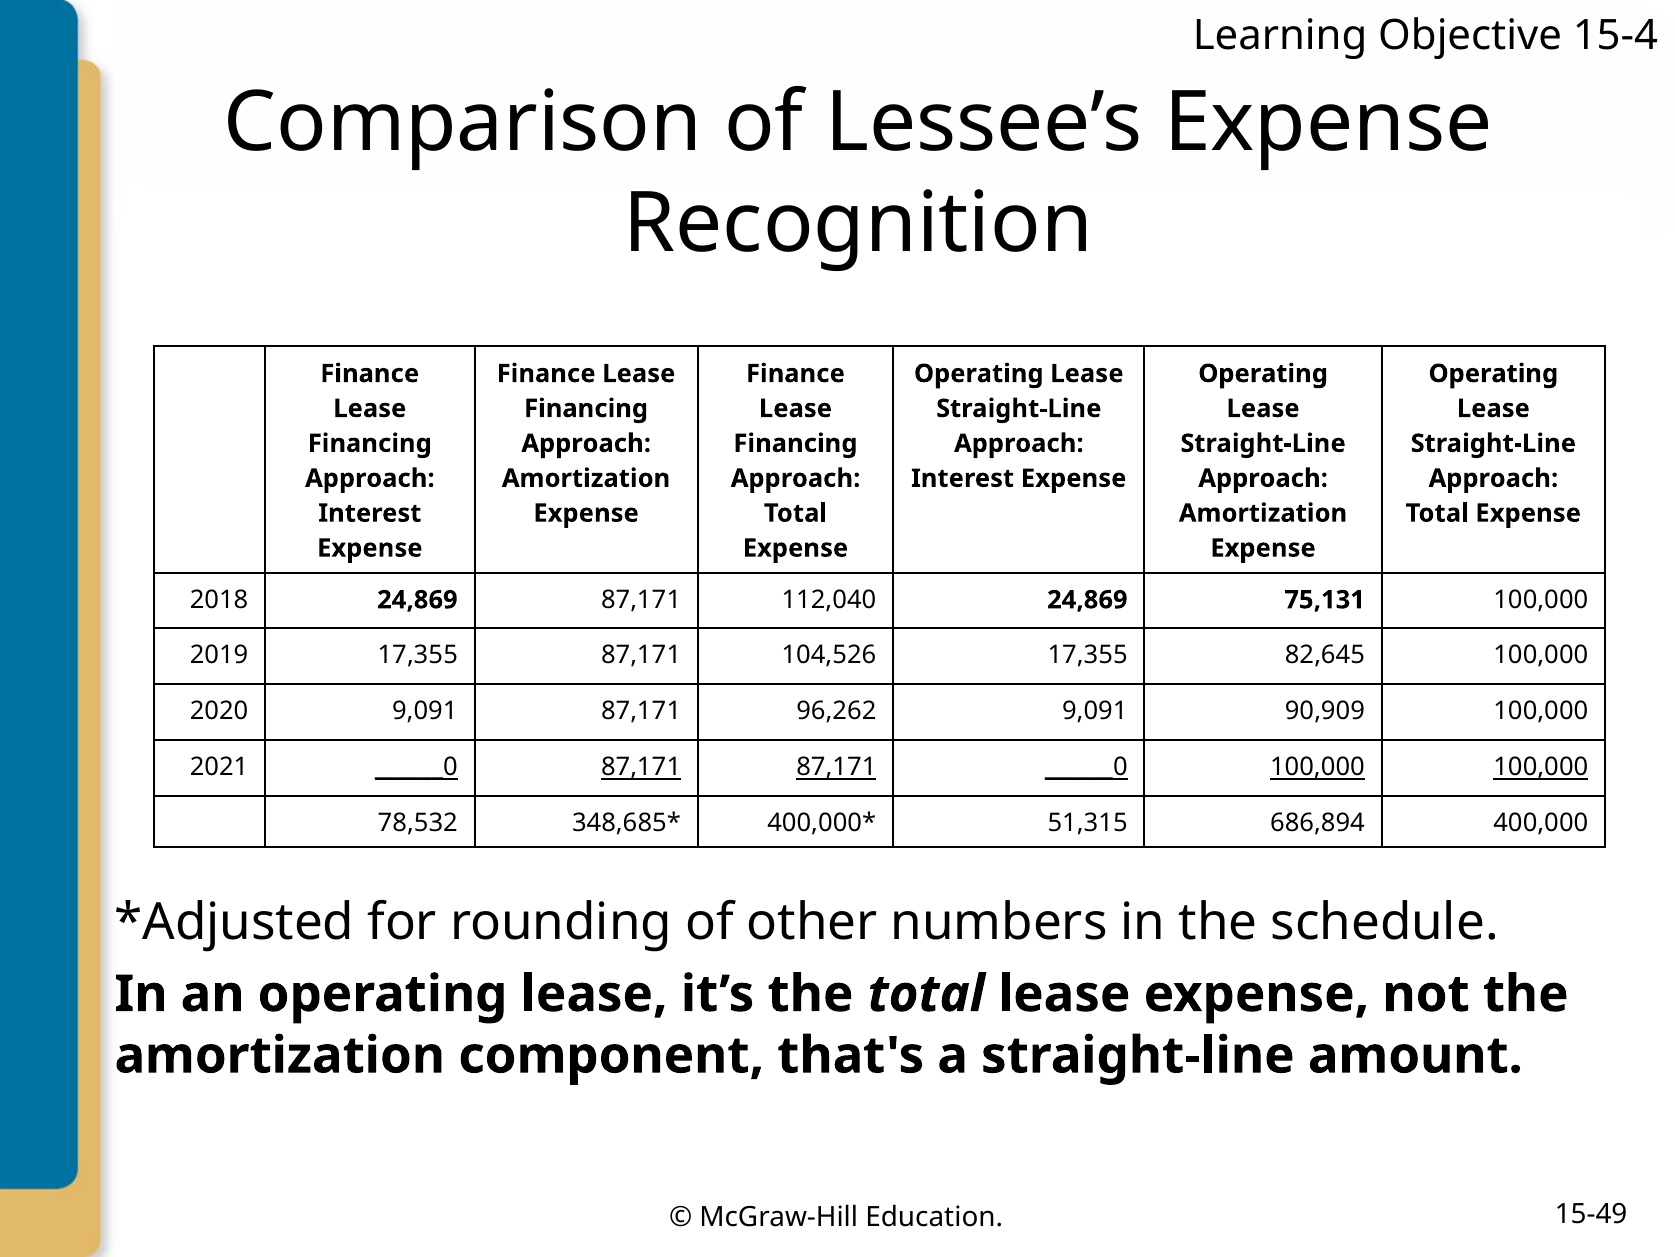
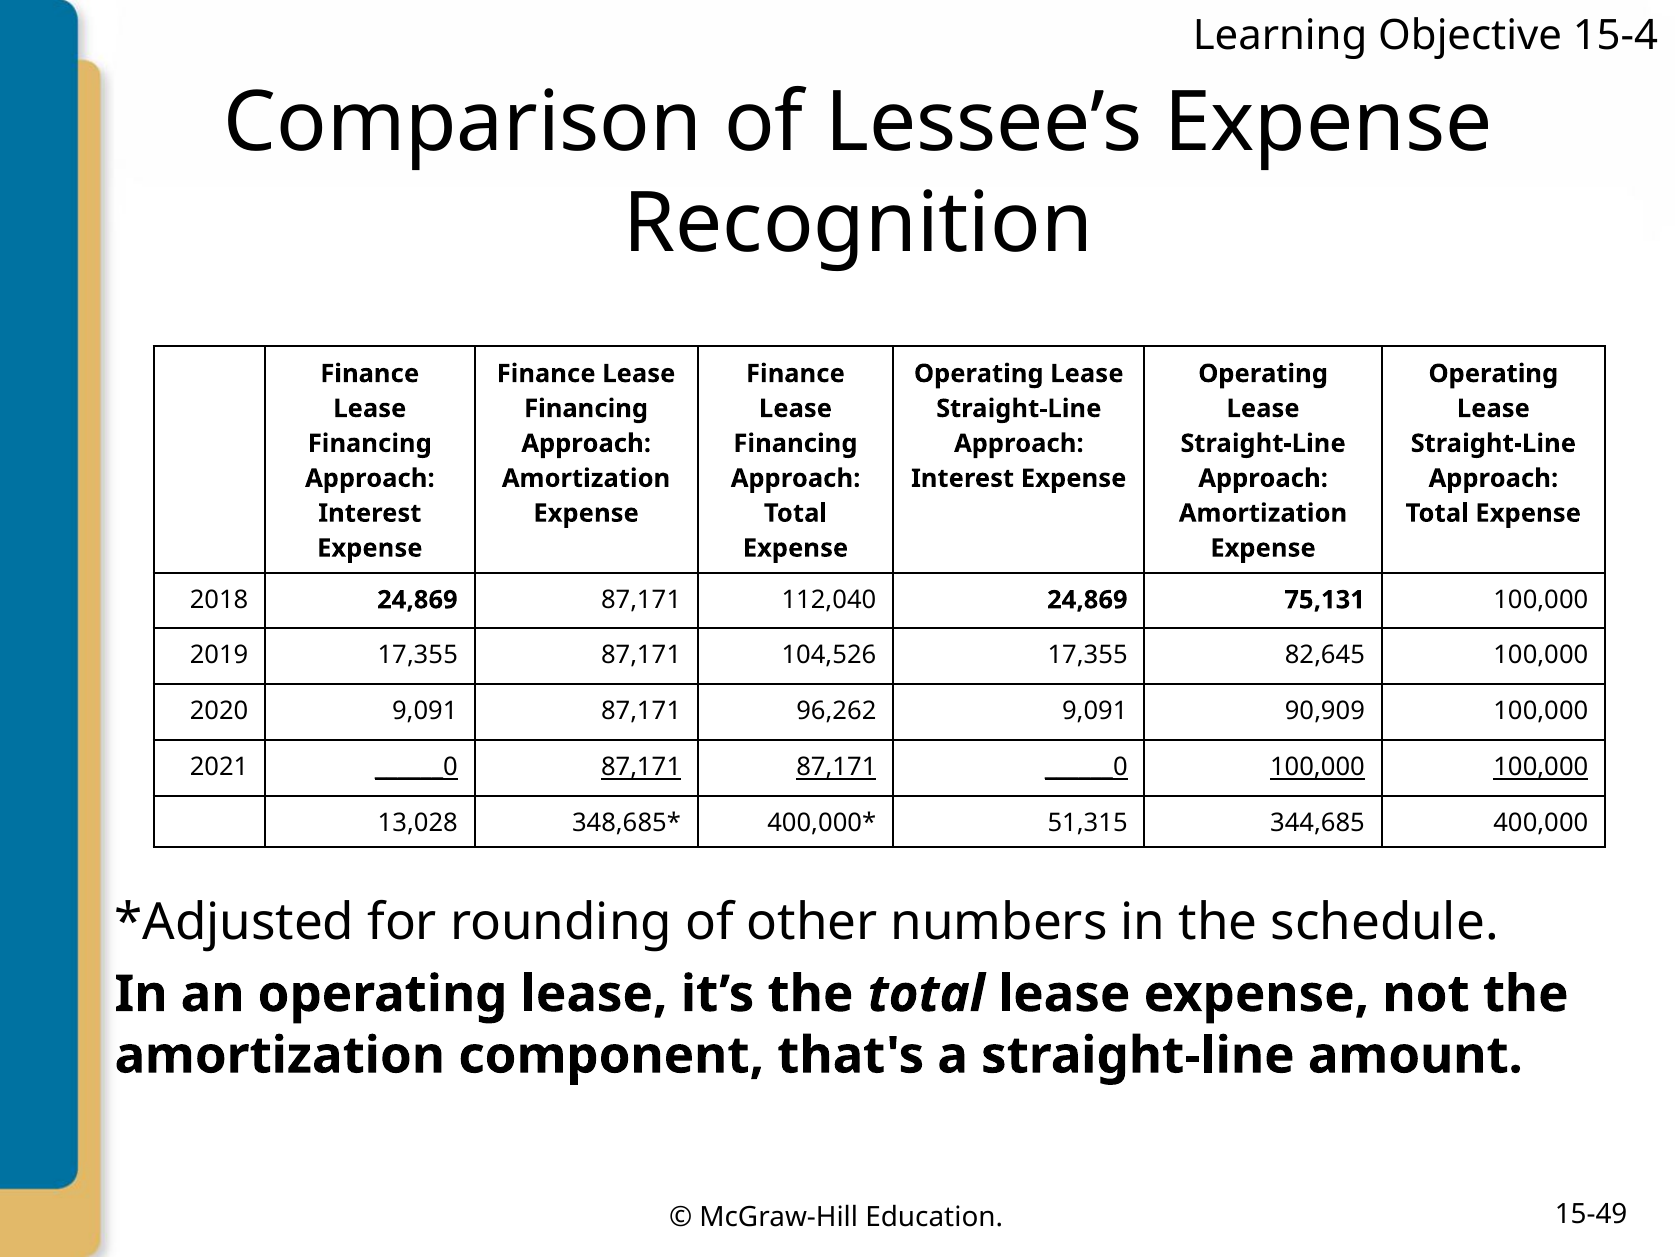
78,532: 78,532 -> 13,028
686,894: 686,894 -> 344,685
